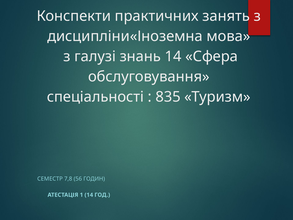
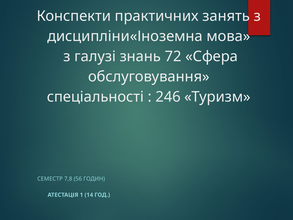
знань 14: 14 -> 72
835: 835 -> 246
